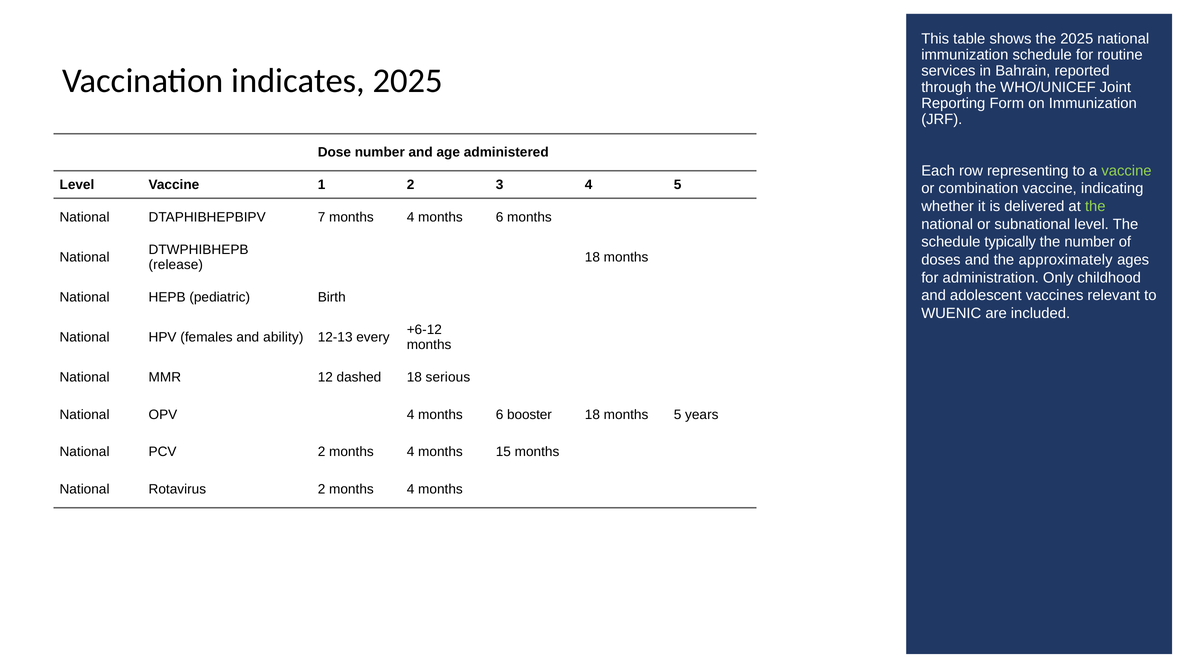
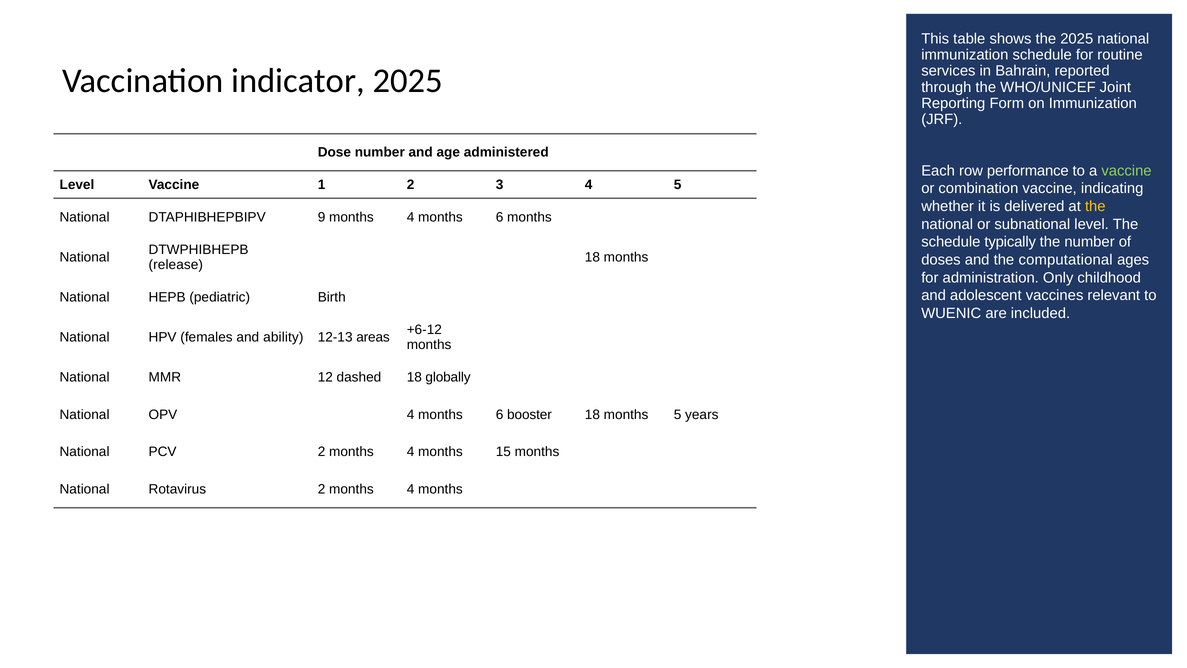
indicates: indicates -> indicator
representing: representing -> performance
the at (1095, 206) colour: light green -> yellow
7: 7 -> 9
approximately: approximately -> computational
every: every -> areas
serious: serious -> globally
